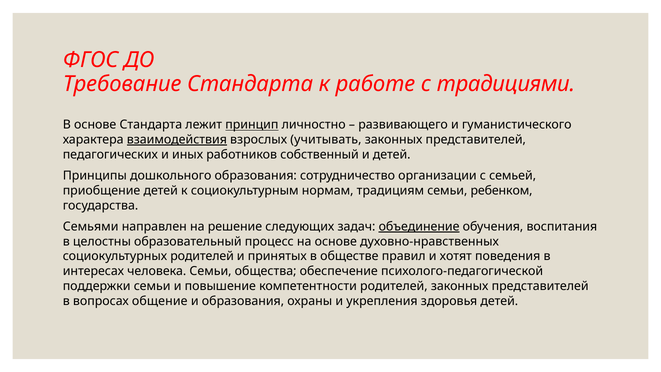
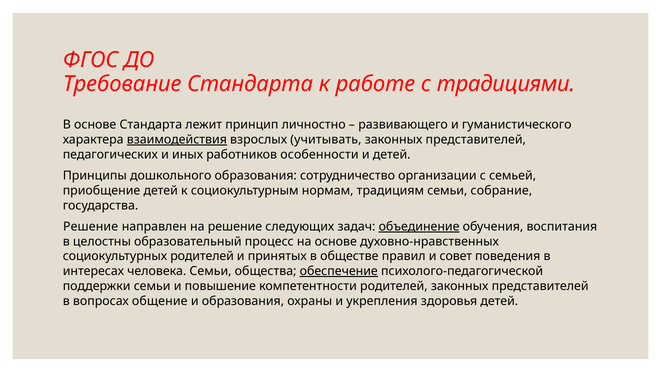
принцип underline: present -> none
собственный: собственный -> особенности
ребенком: ребенком -> собрание
Семьями at (91, 226): Семьями -> Решение
хотят: хотят -> совет
обеспечение underline: none -> present
